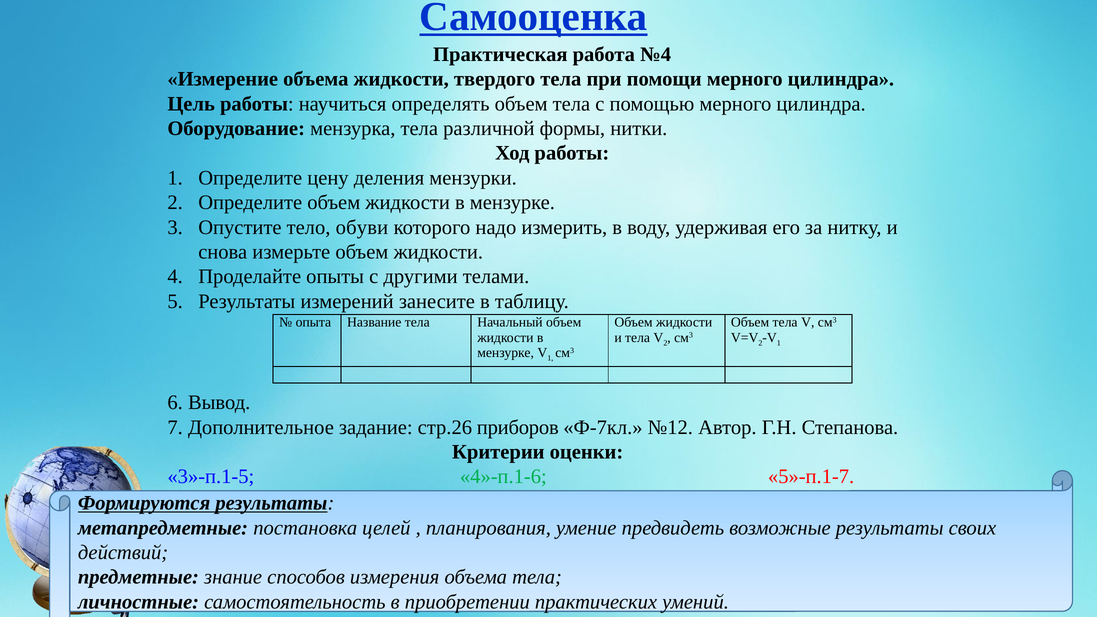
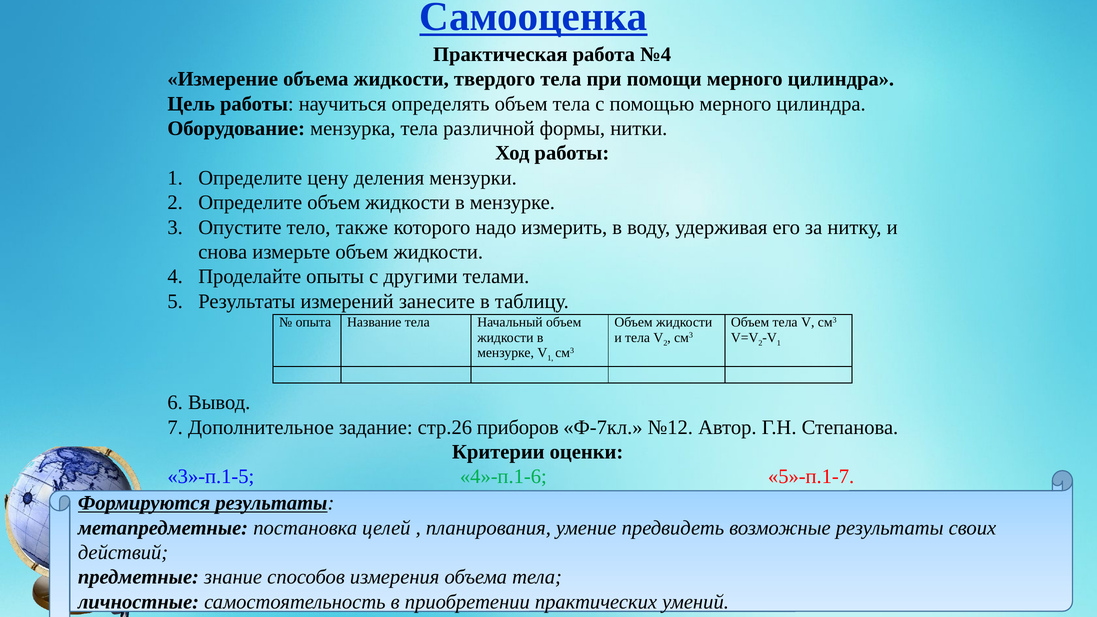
обуви: обуви -> также
